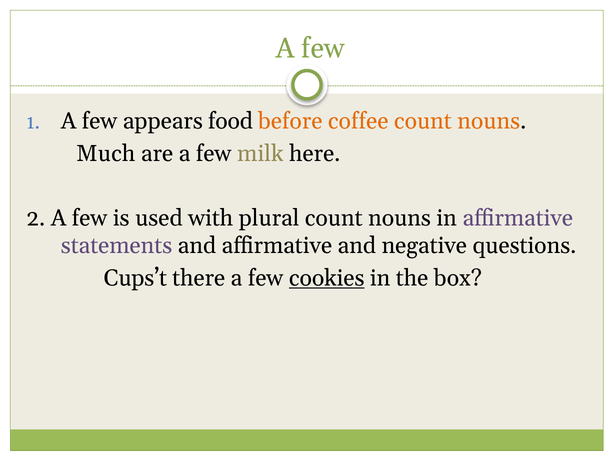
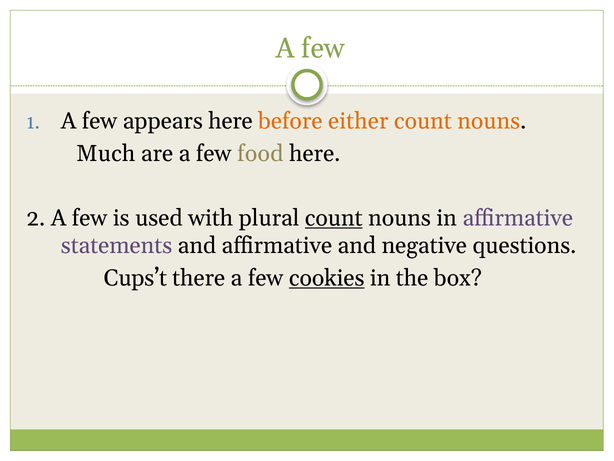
appears food: food -> here
coffee: coffee -> either
milk: milk -> food
count at (334, 218) underline: none -> present
